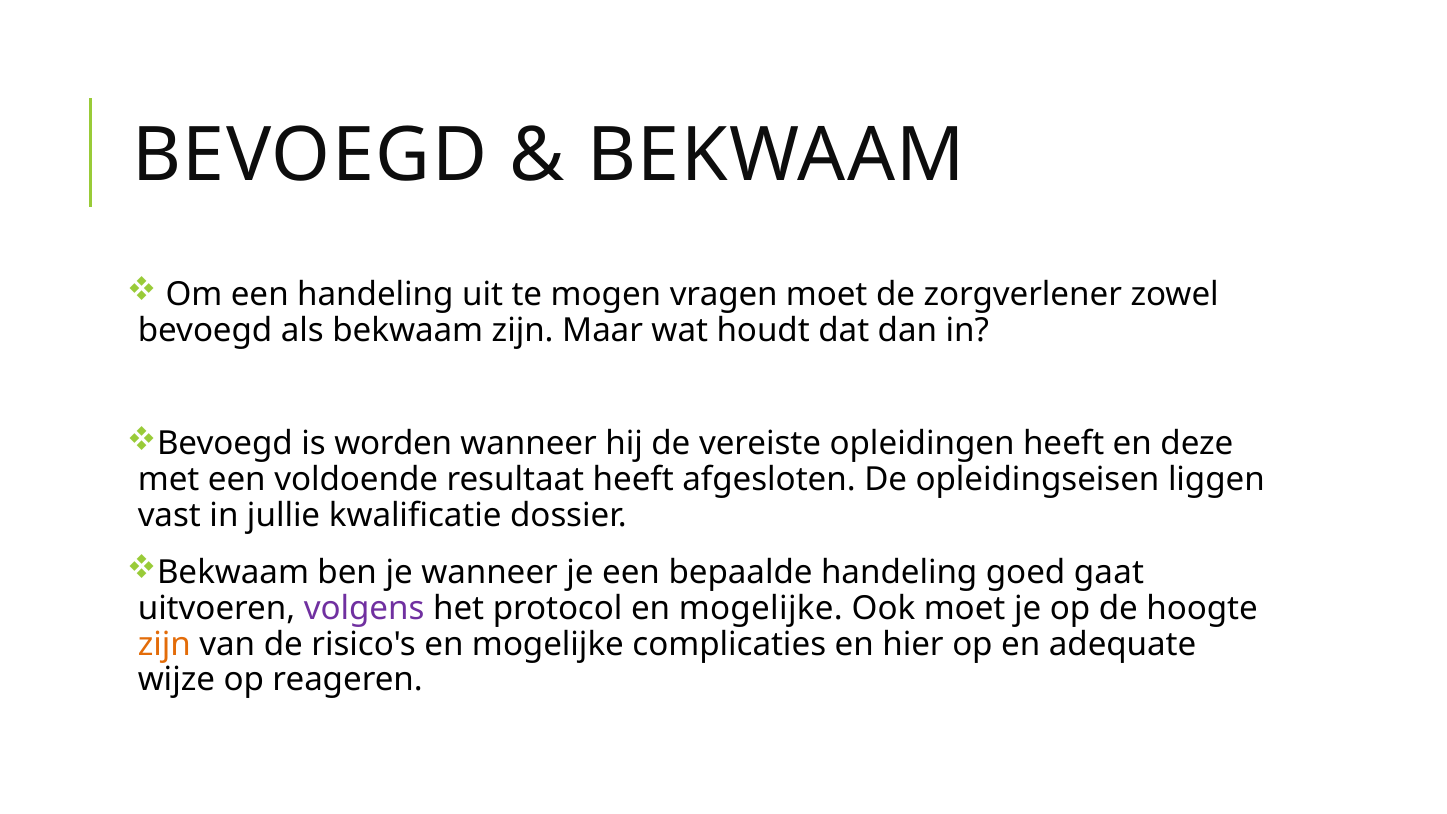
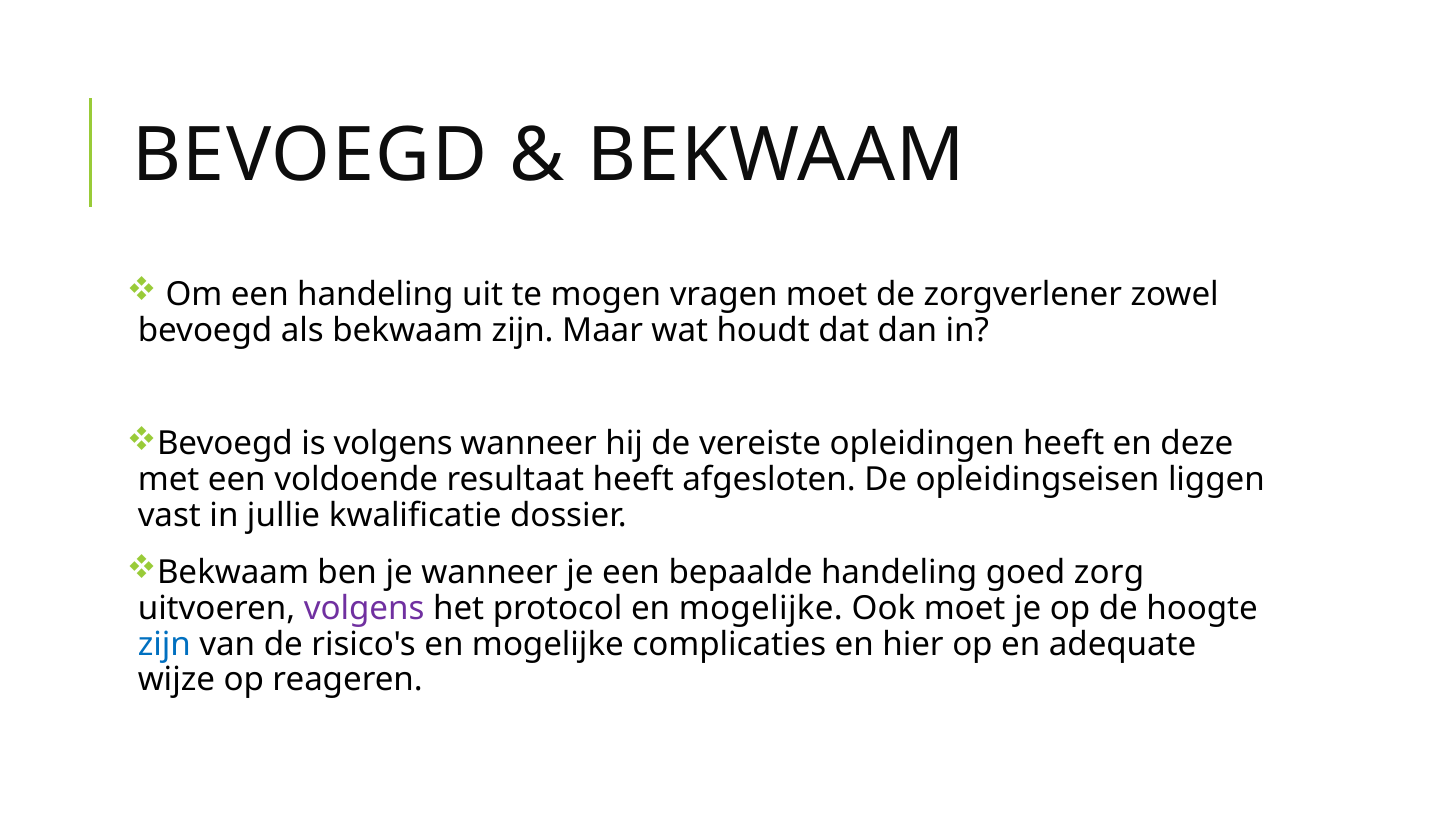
is worden: worden -> volgens
gaat: gaat -> zorg
zijn at (164, 644) colour: orange -> blue
